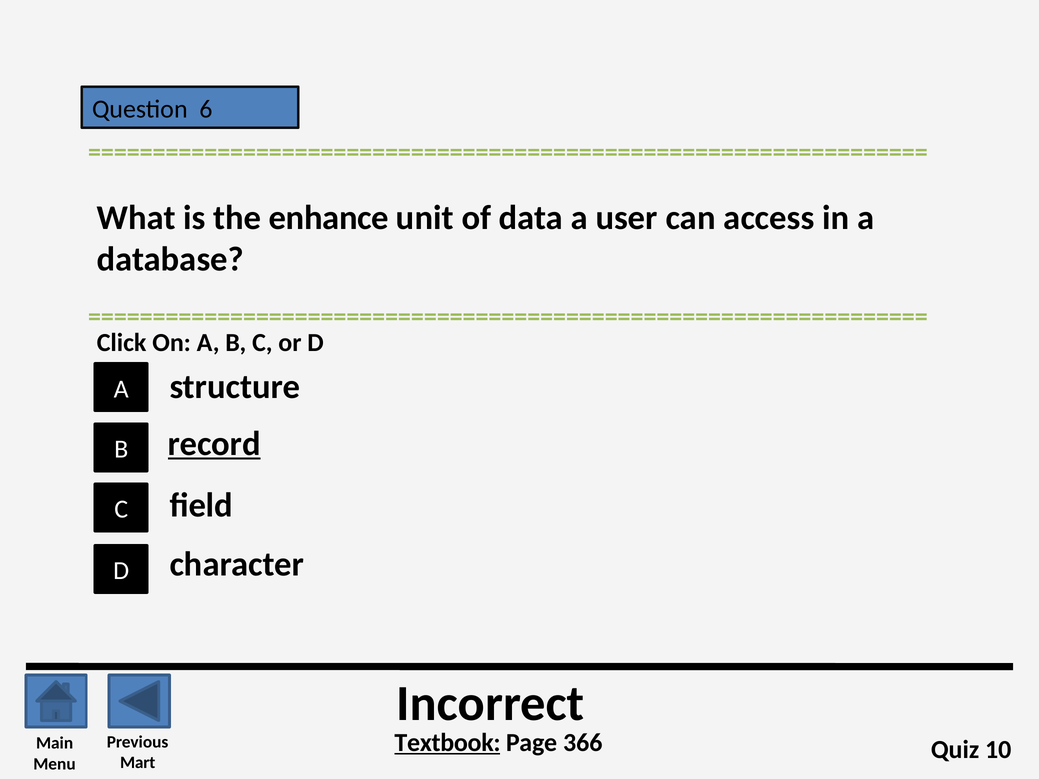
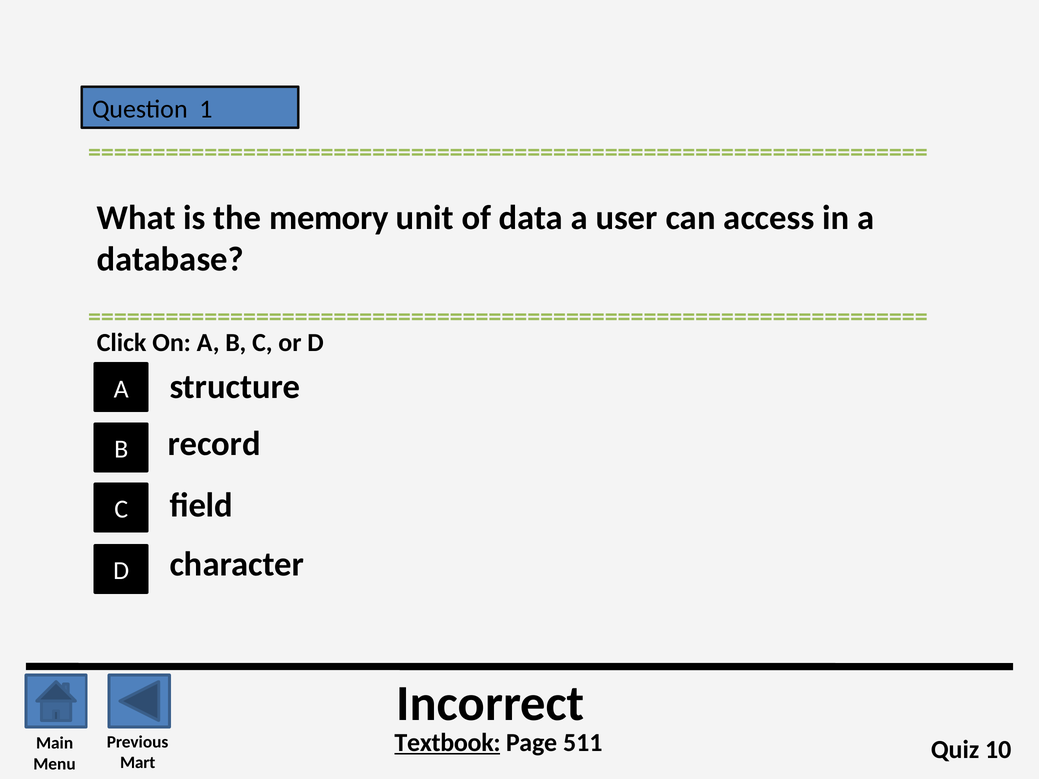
6: 6 -> 1
enhance: enhance -> memory
record underline: present -> none
366: 366 -> 511
